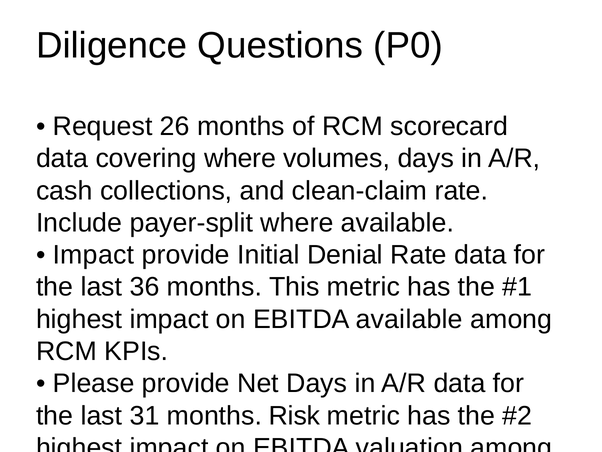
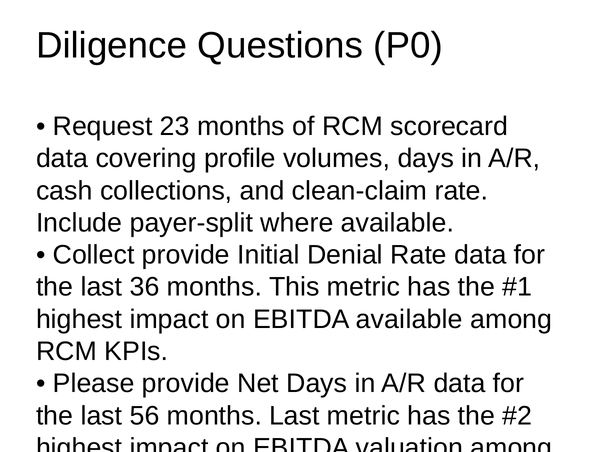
26: 26 -> 23
covering where: where -> profile
Impact at (94, 255): Impact -> Collect
31: 31 -> 56
months Risk: Risk -> Last
